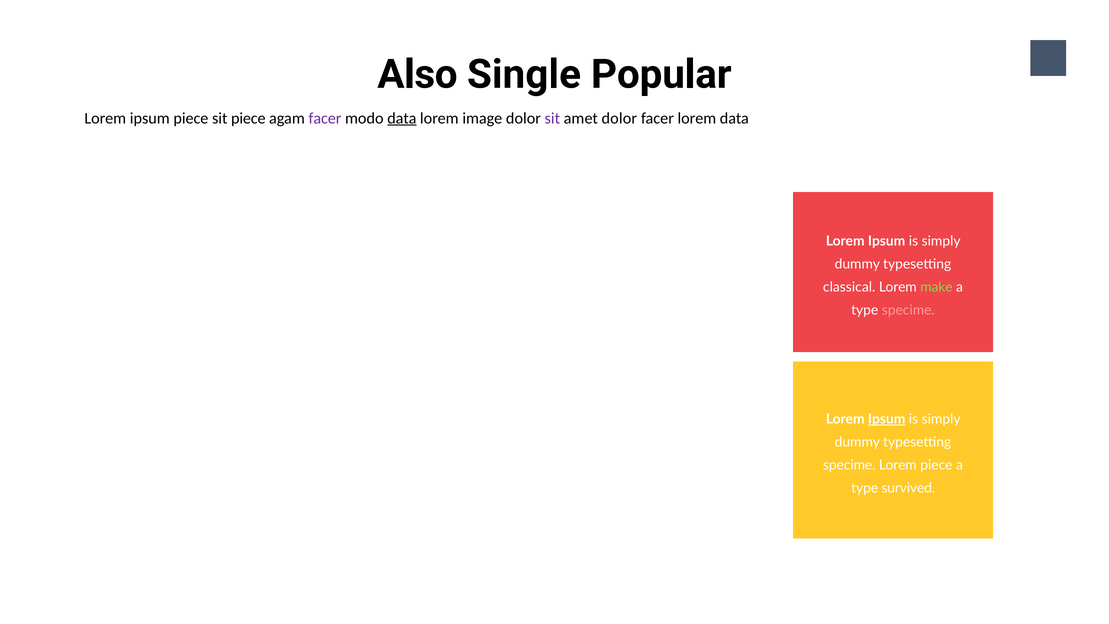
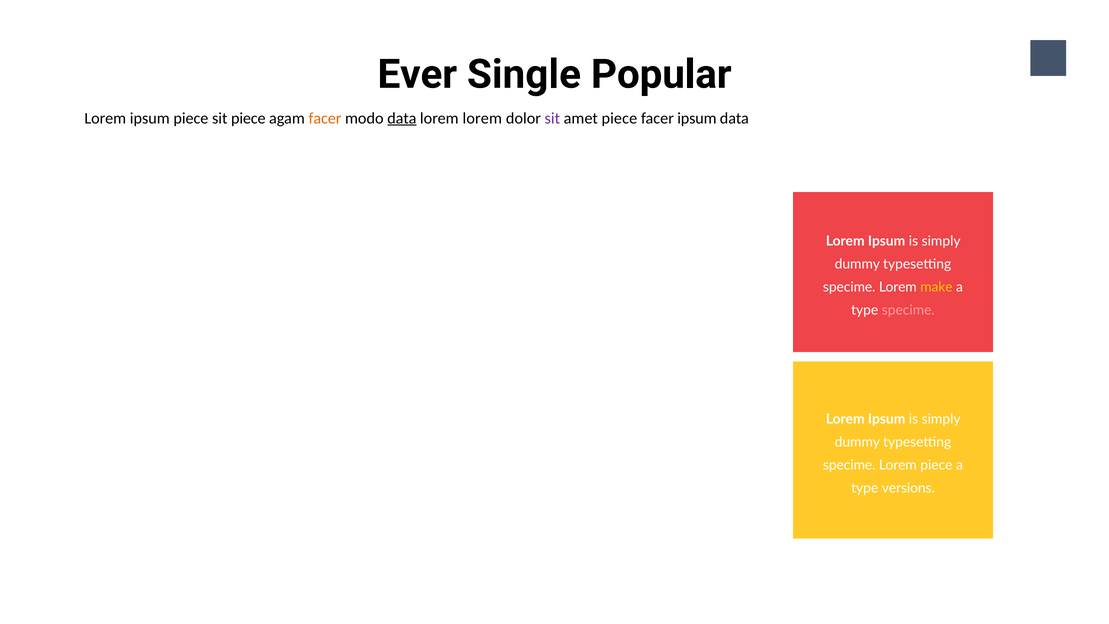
Also: Also -> Ever
facer at (325, 118) colour: purple -> orange
lorem image: image -> lorem
amet dolor: dolor -> piece
facer lorem: lorem -> ipsum
classical at (849, 287): classical -> specime
make colour: light green -> yellow
Ipsum at (887, 419) underline: present -> none
survived: survived -> versions
